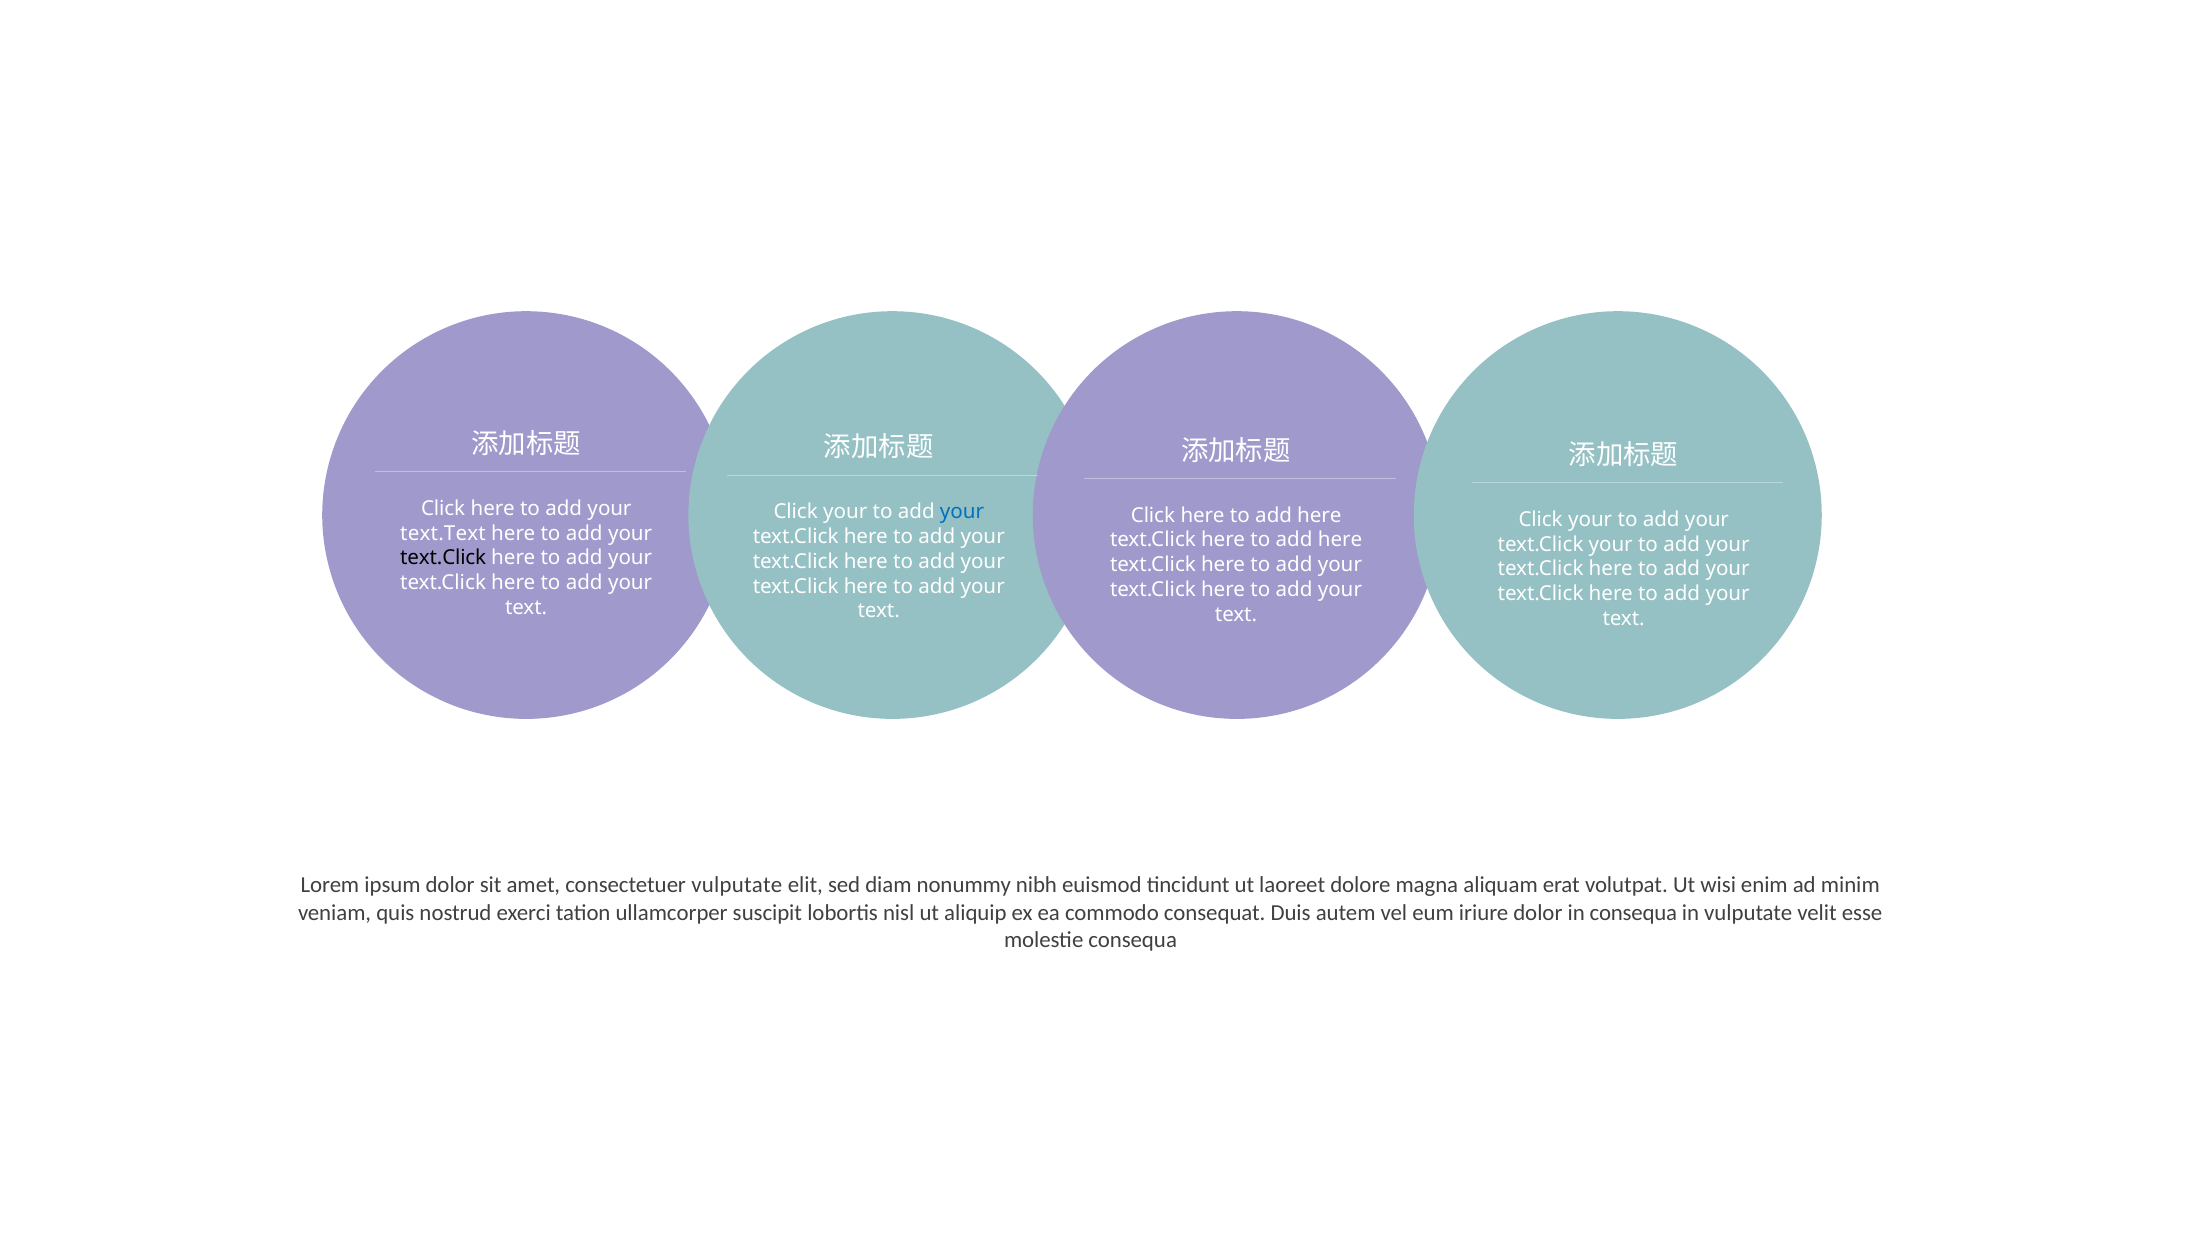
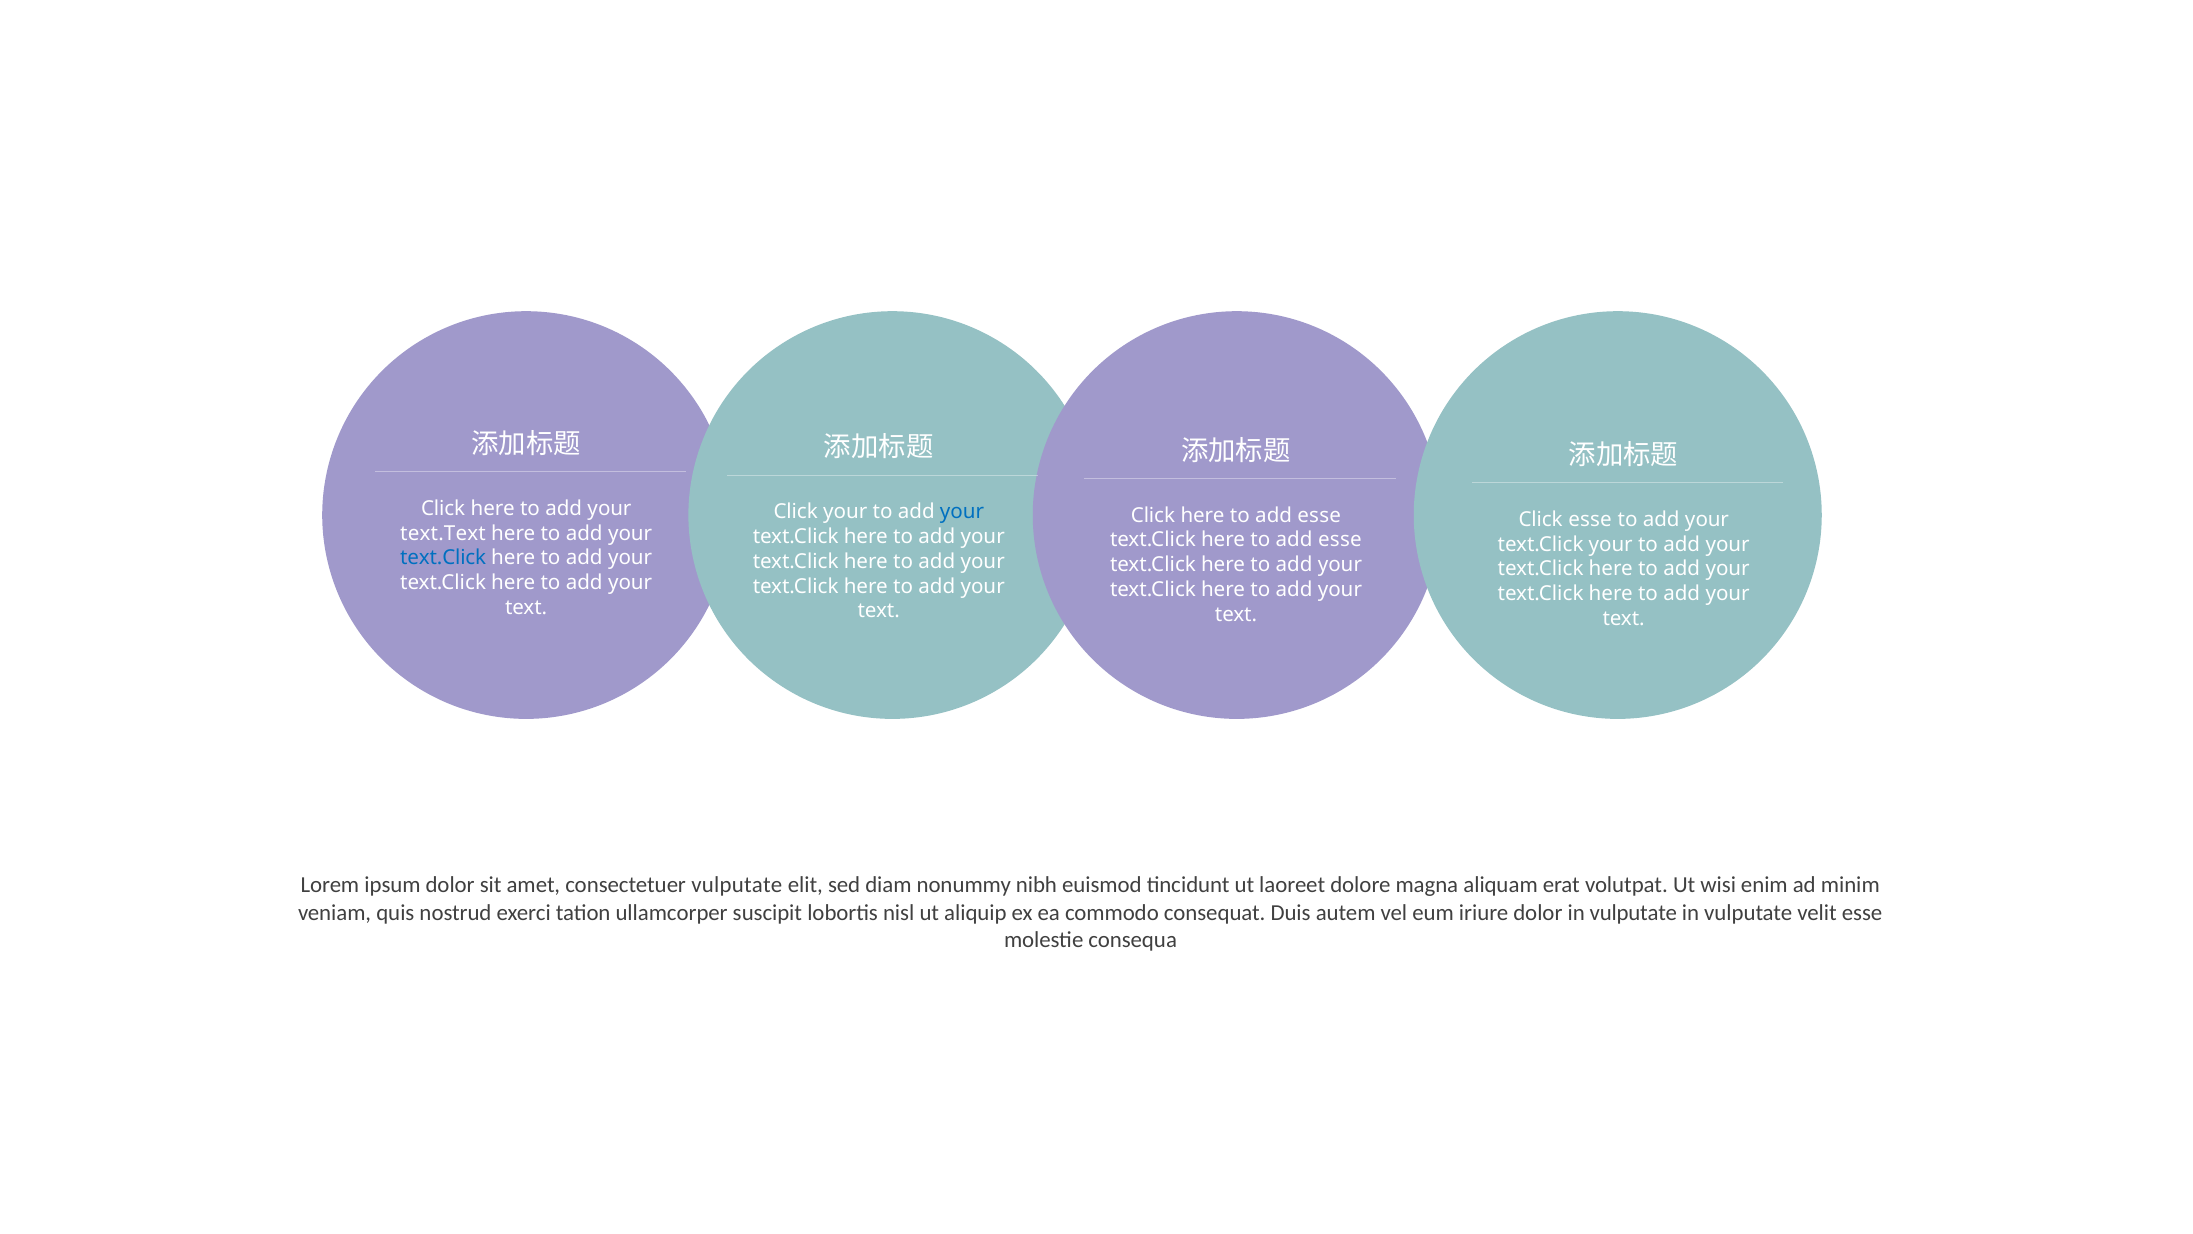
here at (1319, 515): here -> esse
your at (1590, 519): your -> esse
here at (1340, 540): here -> esse
text.Click at (443, 558) colour: black -> blue
dolor in consequa: consequa -> vulputate
